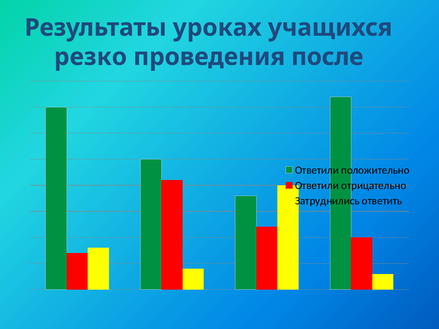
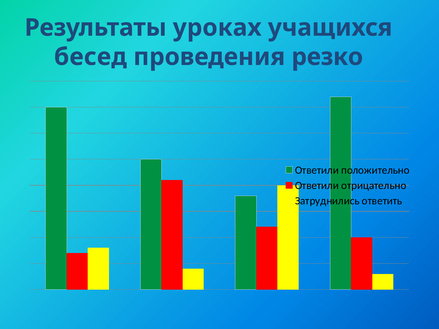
резко: резко -> бесед
после: после -> резко
